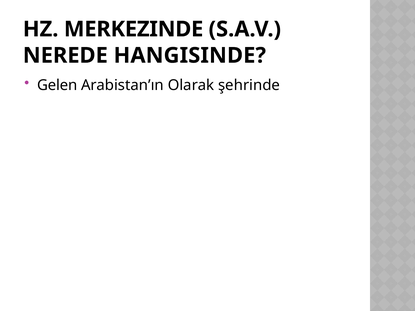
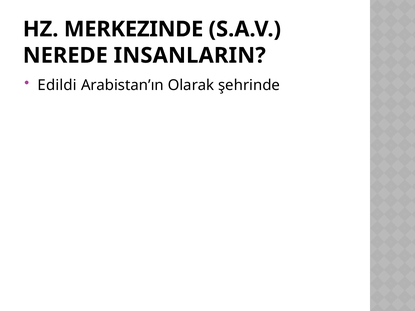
HANGISINDE: HANGISINDE -> INSANLARIN
Gelen: Gelen -> Edildi
